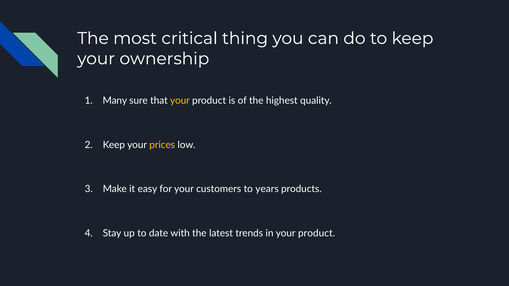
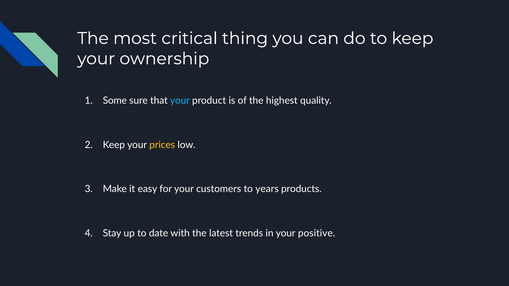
Many: Many -> Some
your at (180, 101) colour: yellow -> light blue
in your product: product -> positive
